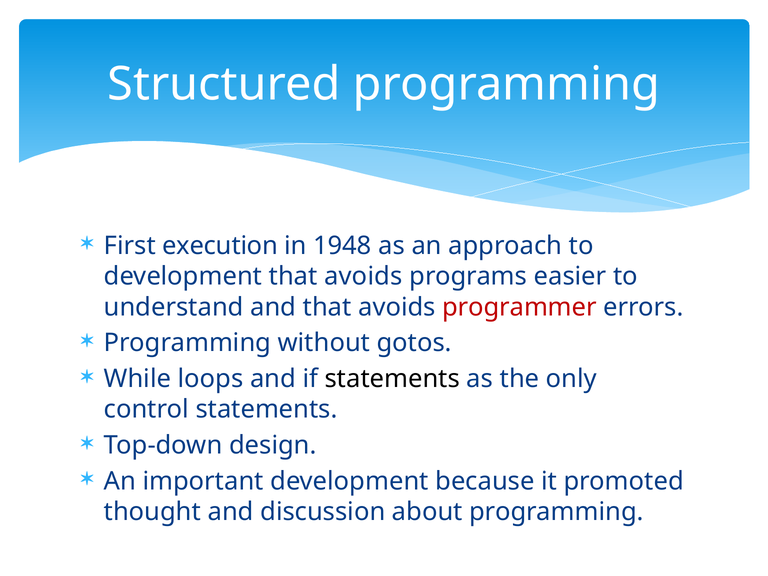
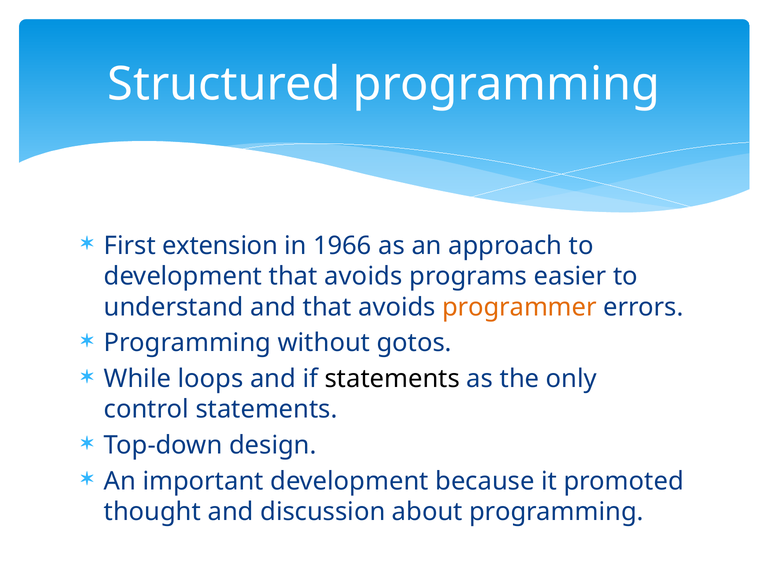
execution: execution -> extension
1948: 1948 -> 1966
programmer colour: red -> orange
